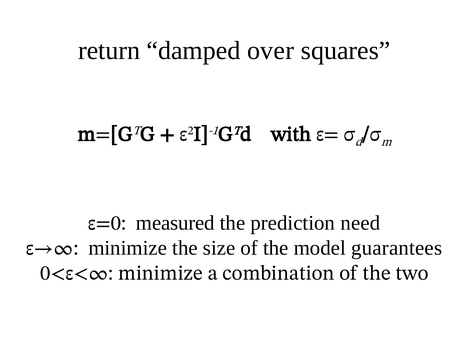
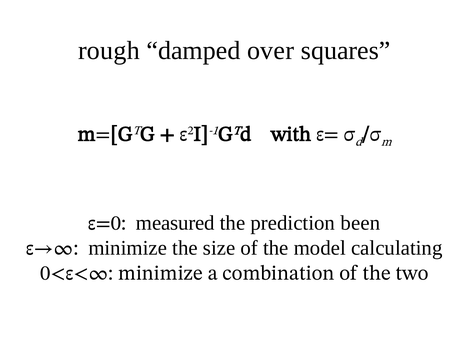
return: return -> rough
need: need -> been
guarantees: guarantees -> calculating
